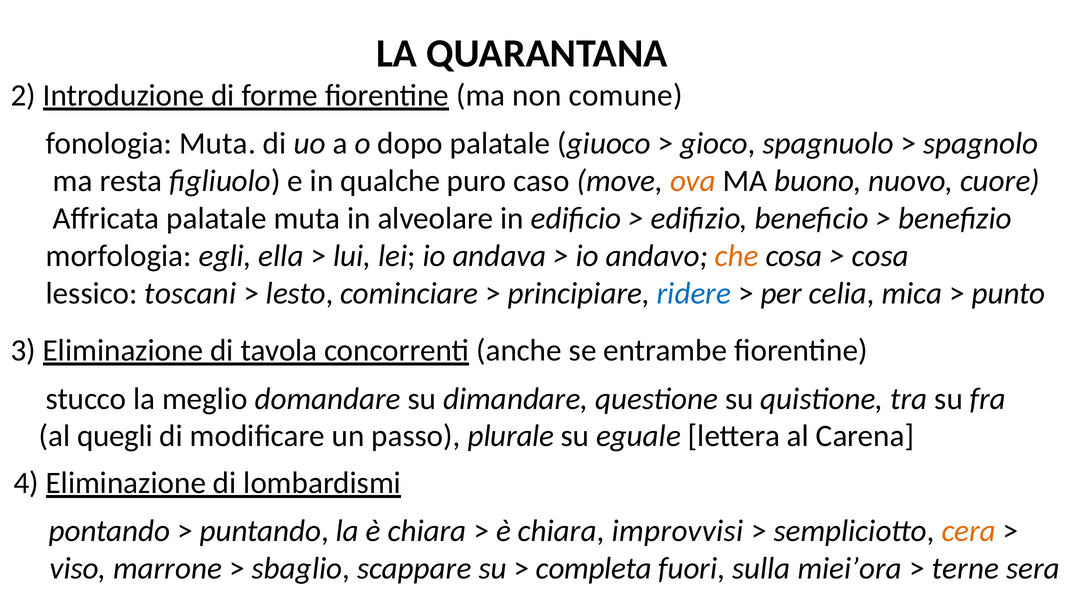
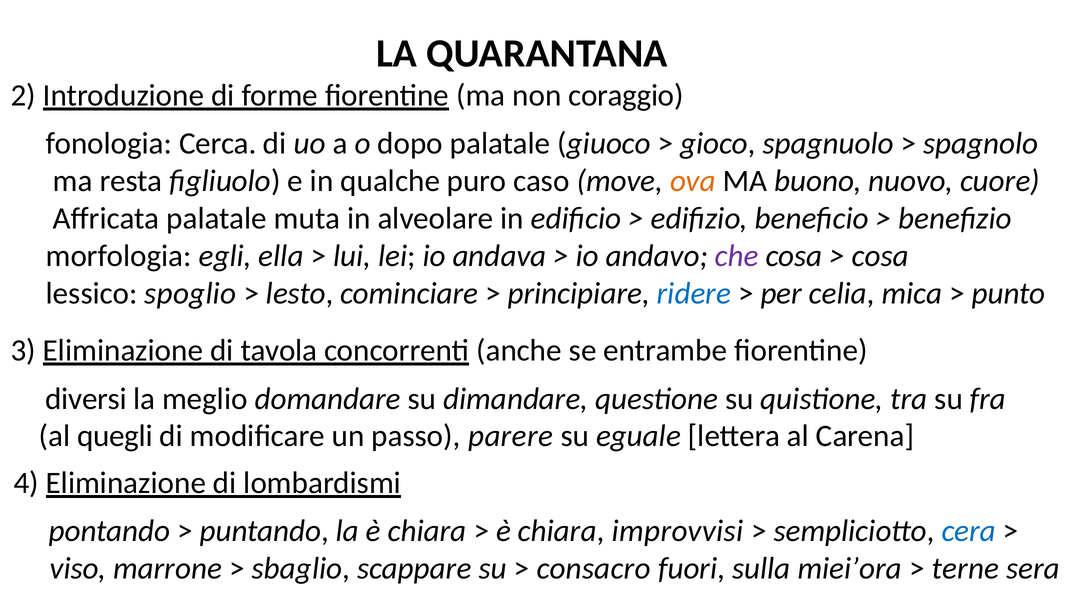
comune: comune -> coraggio
fonologia Muta: Muta -> Cerca
che colour: orange -> purple
toscani: toscani -> spoglio
stucco: stucco -> diversi
plurale: plurale -> parere
cera colour: orange -> blue
completa: completa -> consacro
